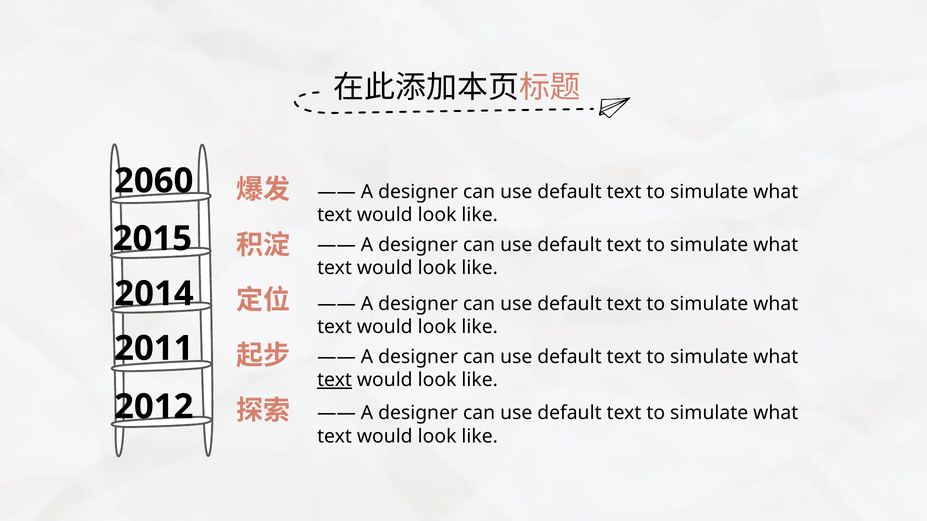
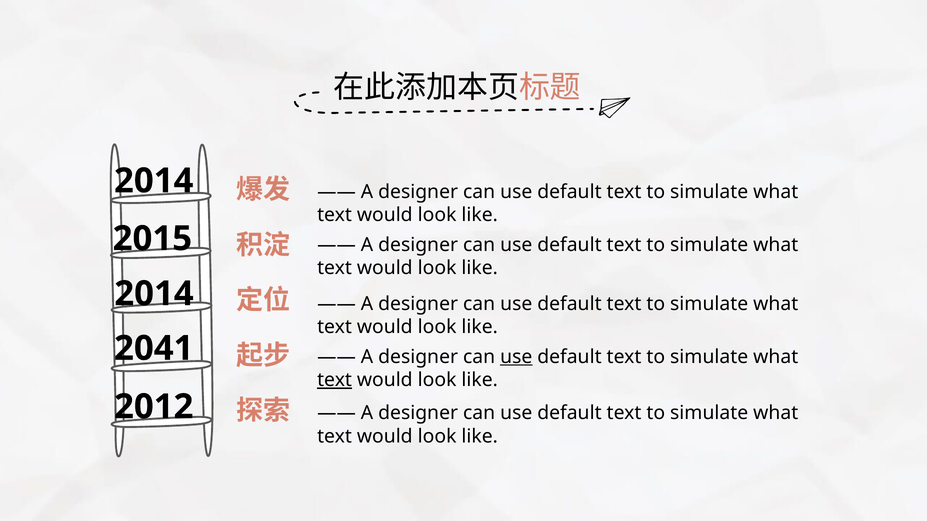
2060 at (154, 181): 2060 -> 2014
2011: 2011 -> 2041
use at (516, 357) underline: none -> present
